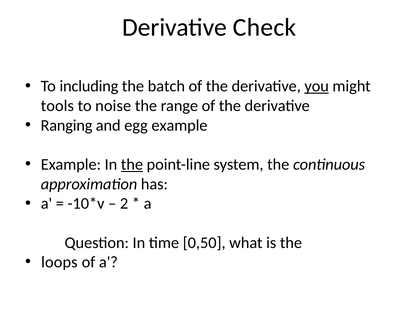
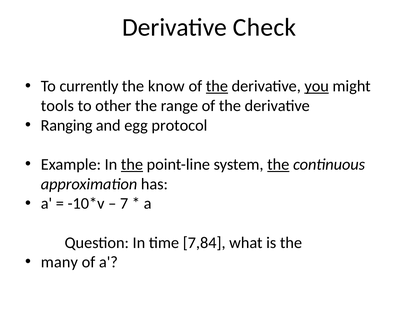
including: including -> currently
batch: batch -> know
the at (217, 86) underline: none -> present
noise: noise -> other
egg example: example -> protocol
the at (278, 165) underline: none -> present
2: 2 -> 7
0,50: 0,50 -> 7,84
loops: loops -> many
